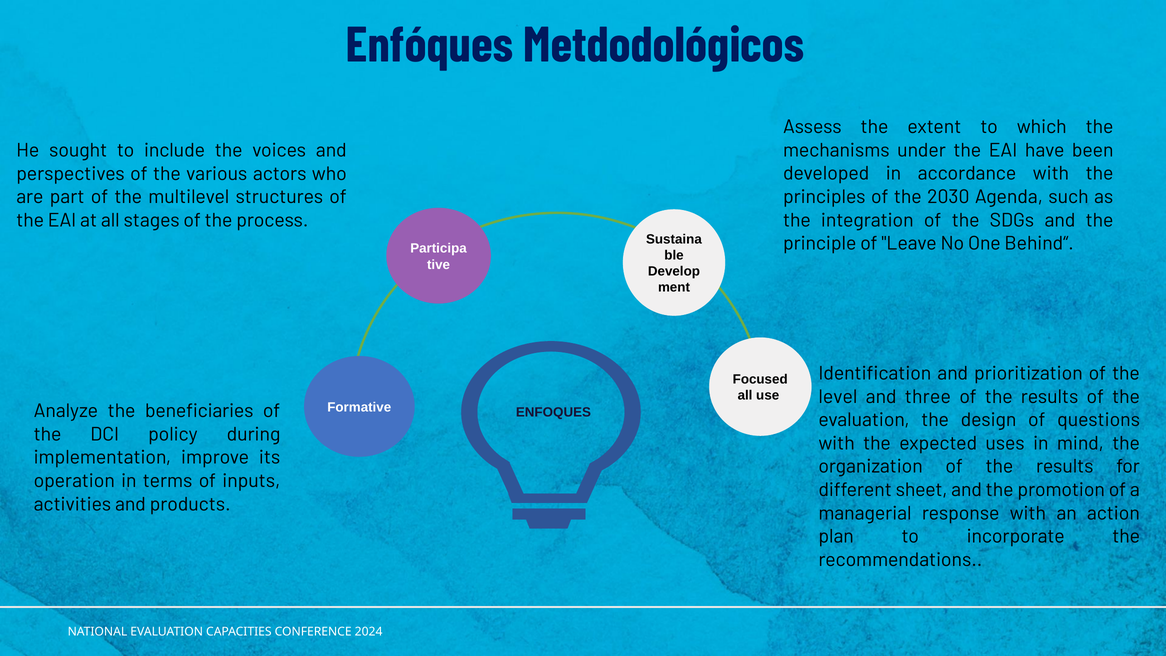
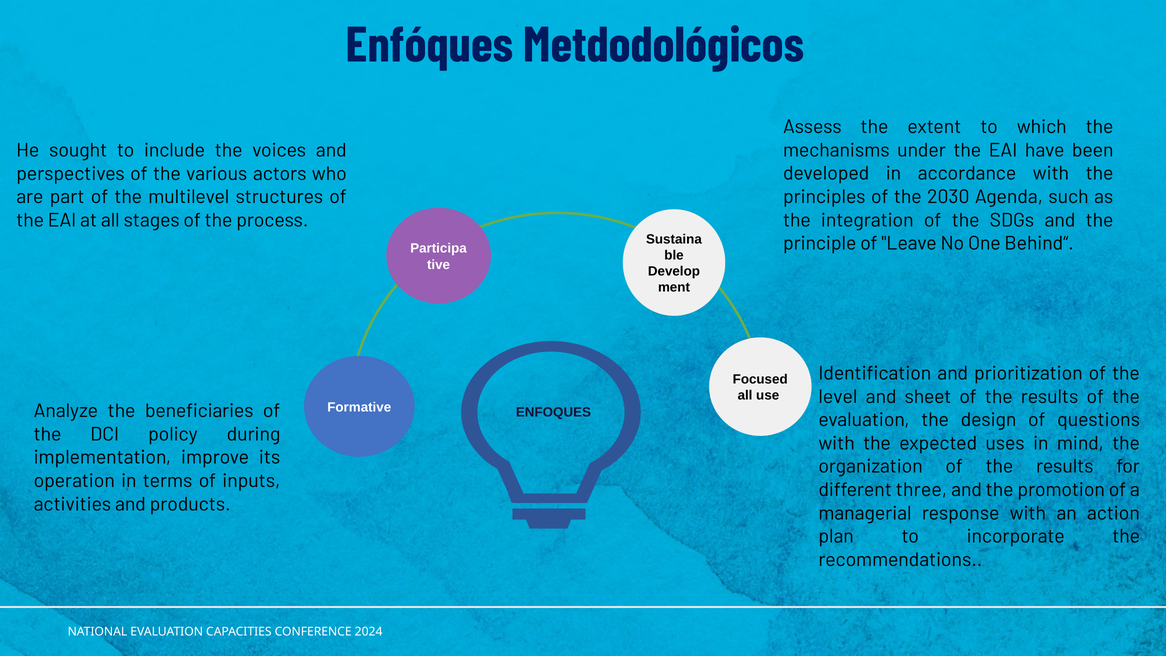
three: three -> sheet
sheet: sheet -> three
